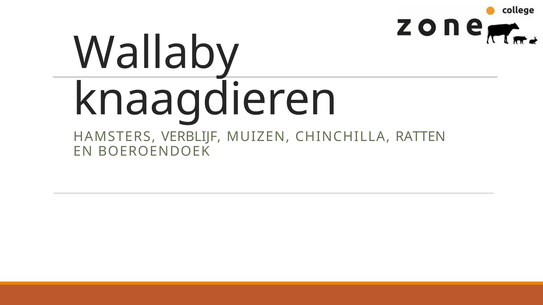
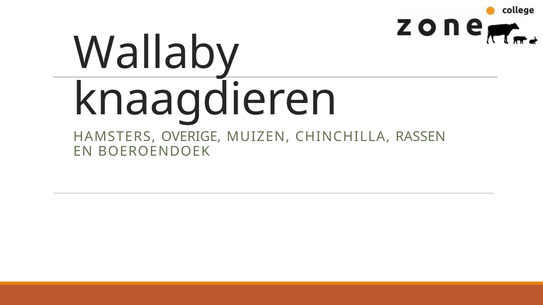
VERBLIJF: VERBLIJF -> OVERIGE
RATTEN: RATTEN -> RASSEN
